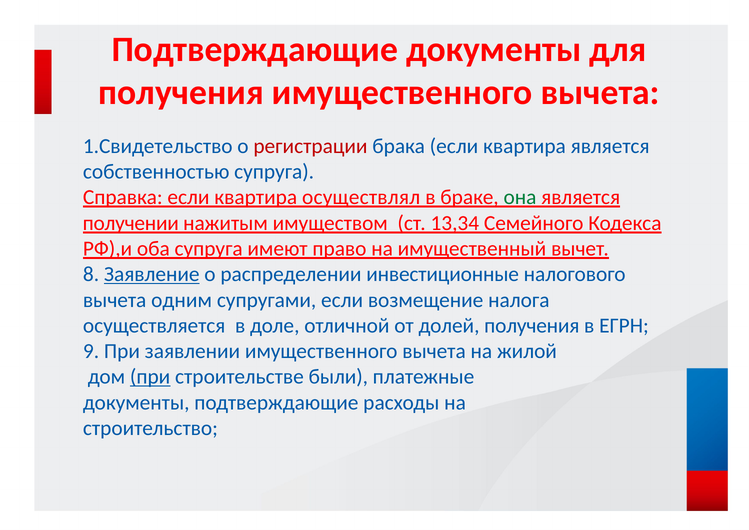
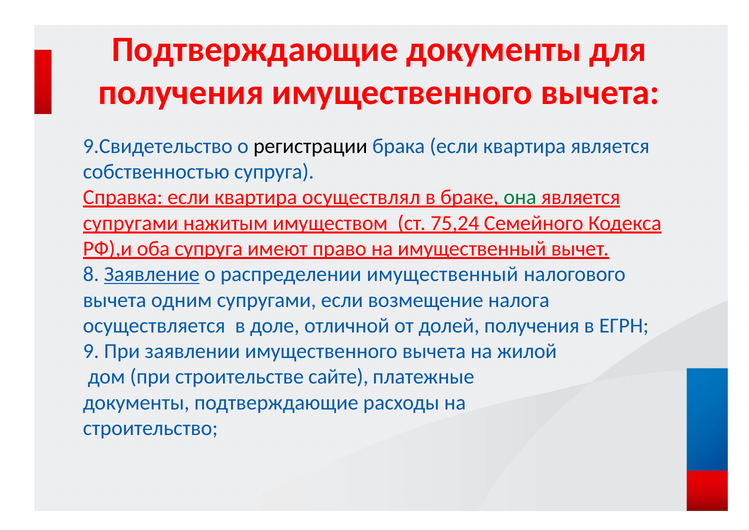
1.Свидетельство: 1.Свидетельство -> 9.Свидетельство
регистрации colour: red -> black
получении at (131, 223): получении -> супругами
13,34: 13,34 -> 75,24
распределении инвестиционные: инвестиционные -> имущественный
при at (150, 377) underline: present -> none
были: были -> сайте
